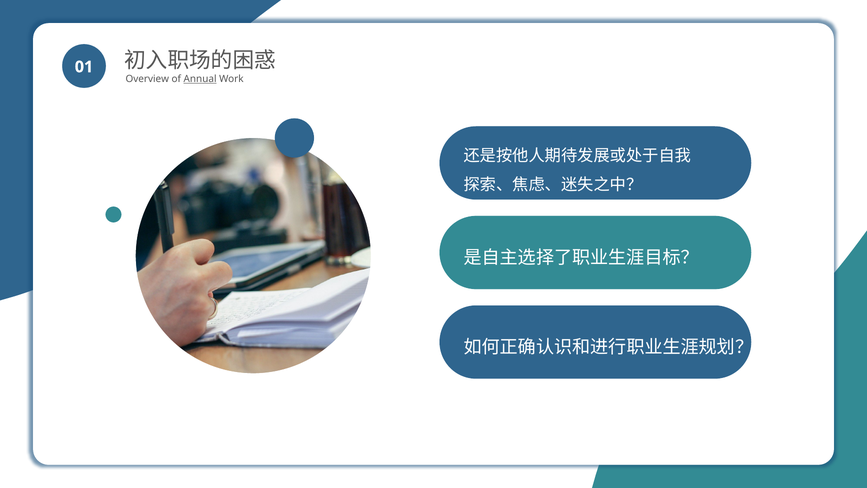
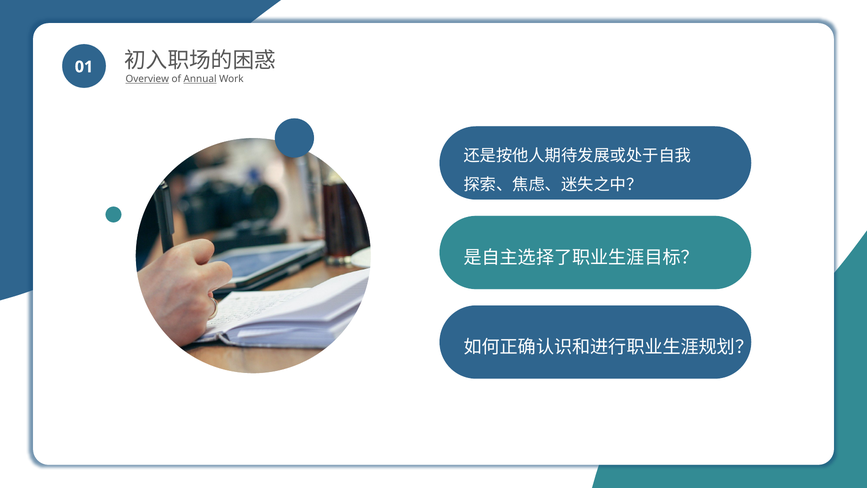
Overview underline: none -> present
